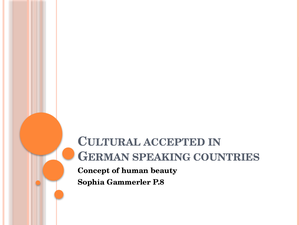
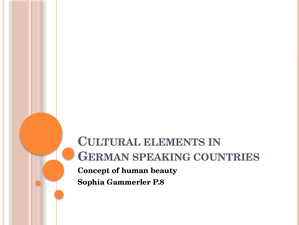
ACCEPTED: ACCEPTED -> ELEMENTS
